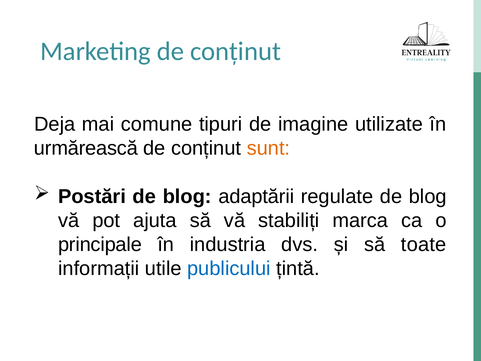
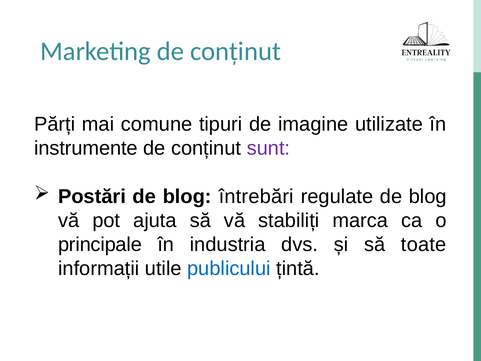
Deja: Deja -> Părți
urmărească: urmărească -> instrumente
sunt colour: orange -> purple
adaptării: adaptării -> întrebări
